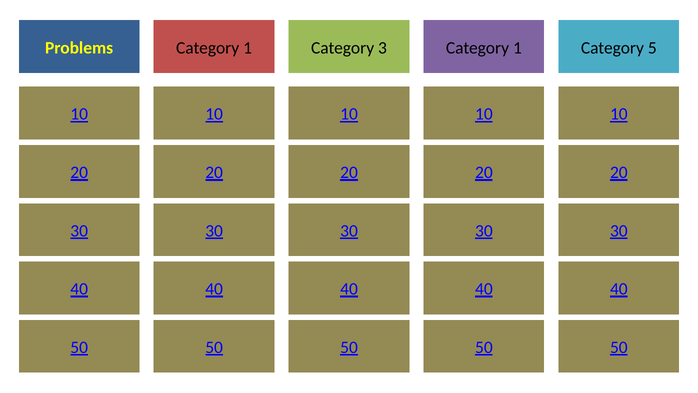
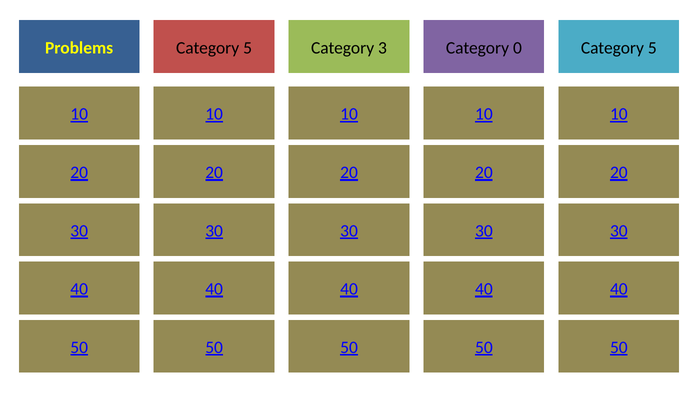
1 at (248, 48): 1 -> 5
1 at (517, 48): 1 -> 0
